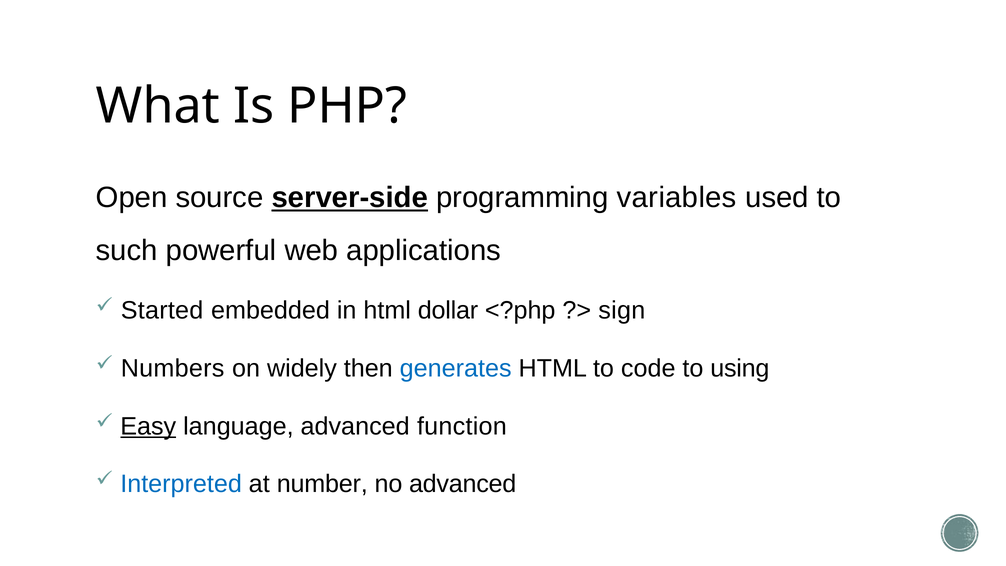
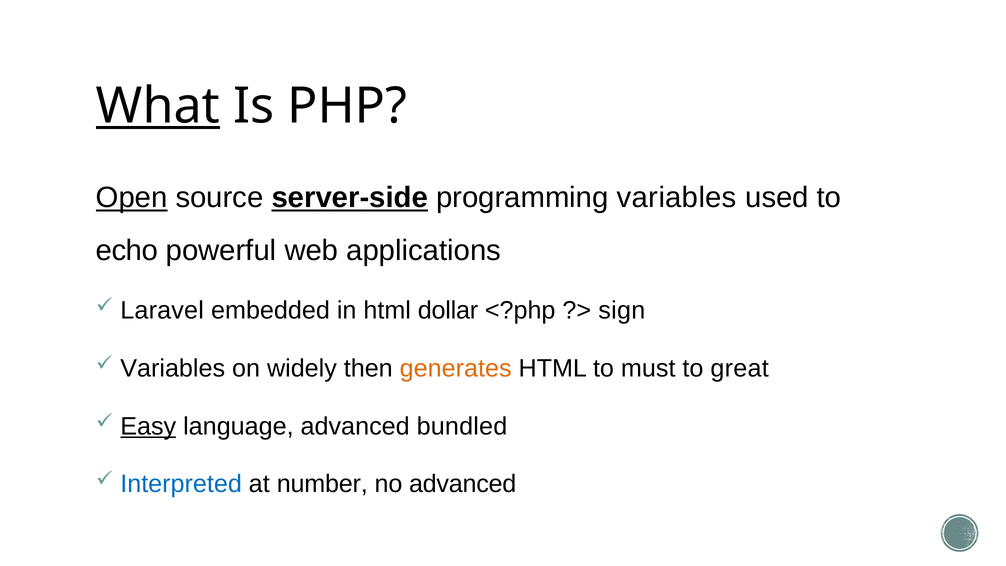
What underline: none -> present
Open underline: none -> present
such: such -> echo
Started: Started -> Laravel
Numbers at (173, 368): Numbers -> Variables
generates colour: blue -> orange
code: code -> must
using: using -> great
function: function -> bundled
